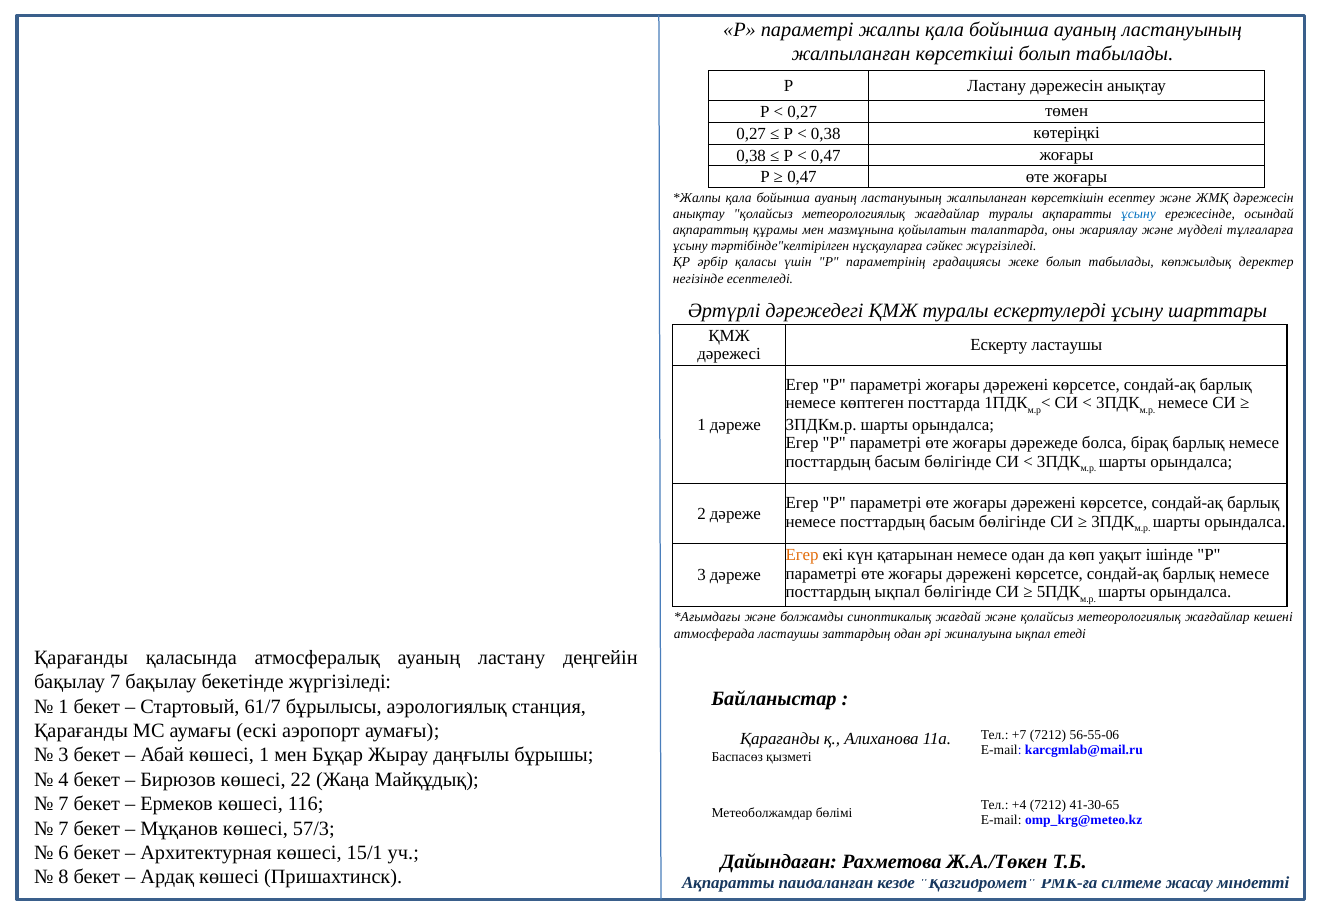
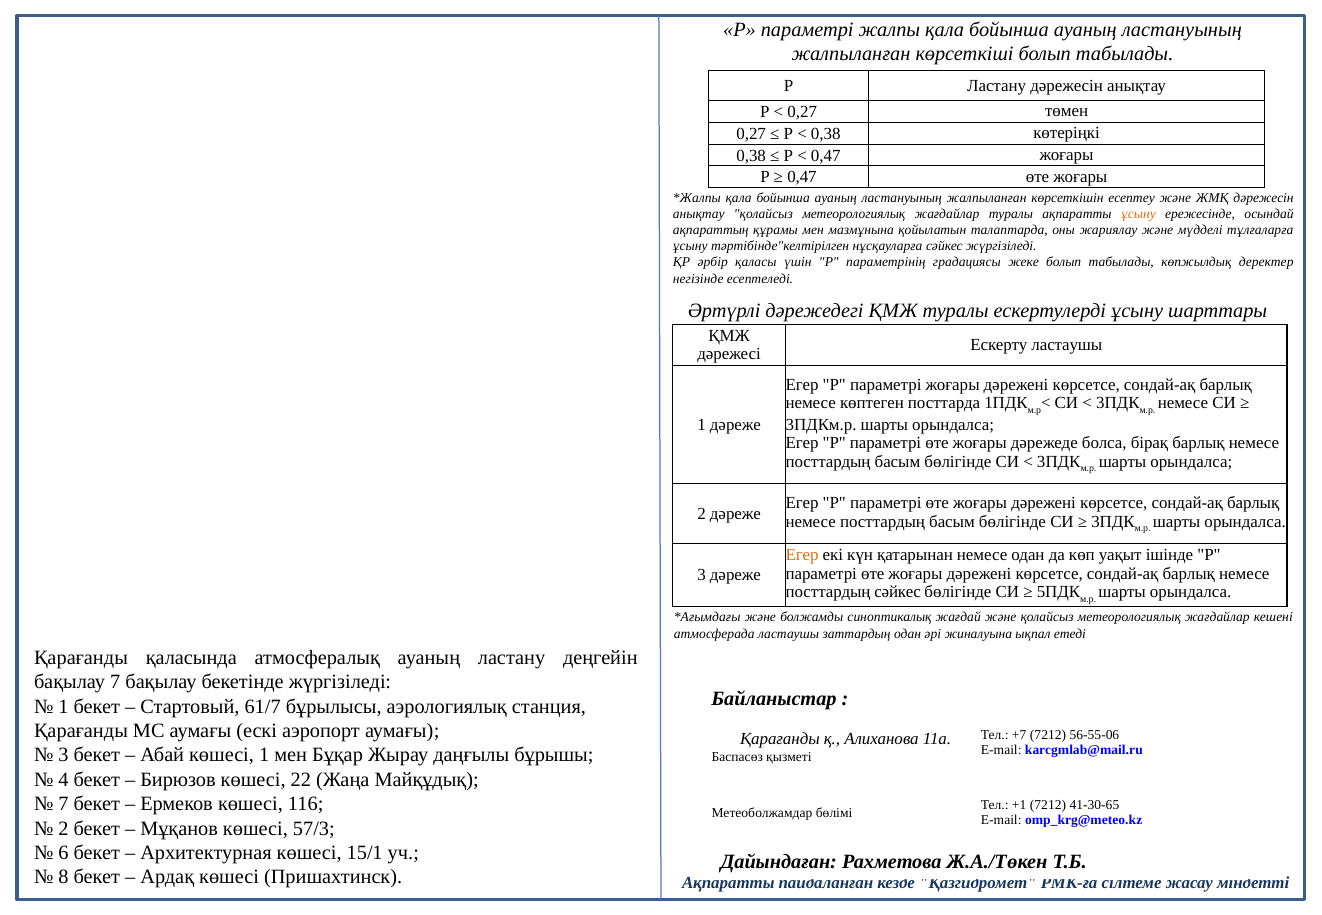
ұсыну at (1138, 214) colour: blue -> orange
посттардың ықпал: ықпал -> сәйкес
+4: +4 -> +1
7 at (64, 829): 7 -> 2
